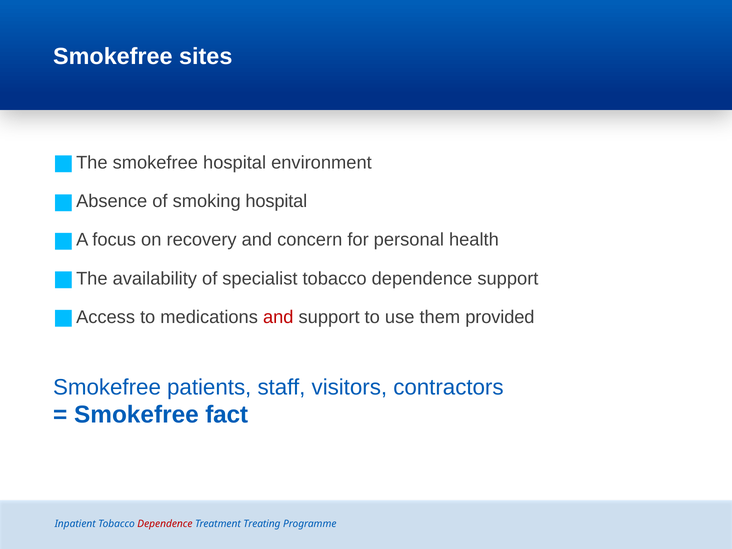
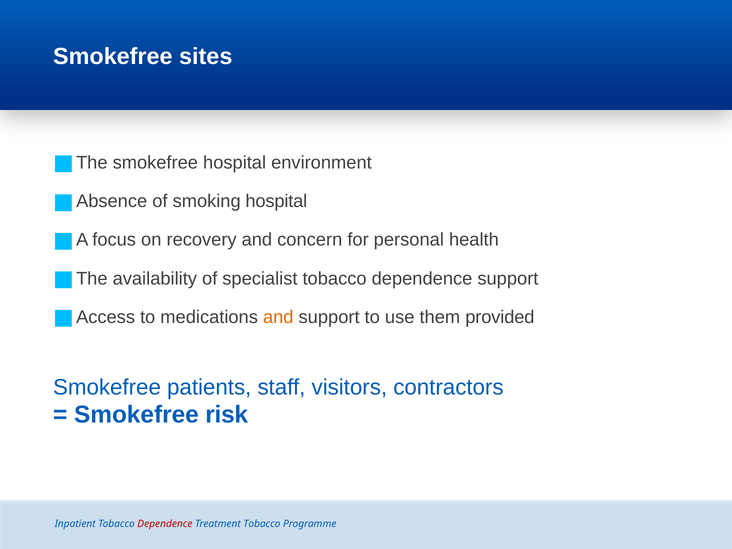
and at (278, 317) colour: red -> orange
fact: fact -> risk
Treatment Treating: Treating -> Tobacco
